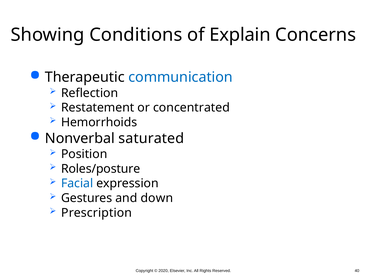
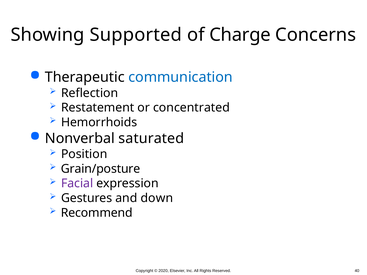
Conditions: Conditions -> Supported
Explain: Explain -> Charge
Roles/posture: Roles/posture -> Grain/posture
Facial colour: blue -> purple
Prescription: Prescription -> Recommend
